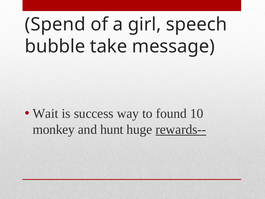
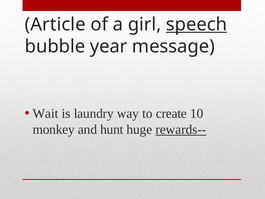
Spend: Spend -> Article
speech underline: none -> present
take: take -> year
success: success -> laundry
found: found -> create
